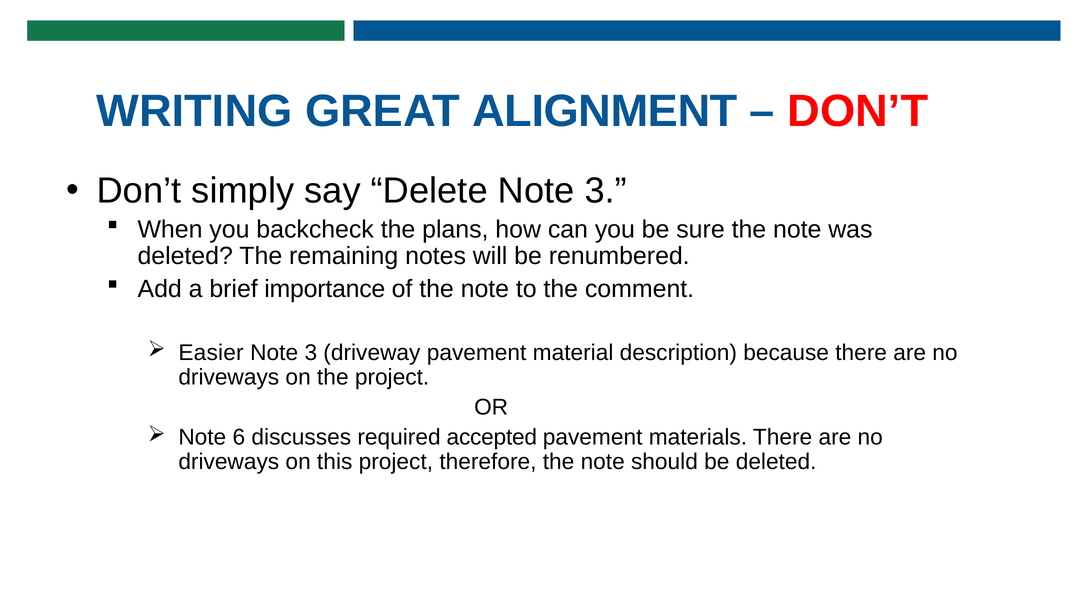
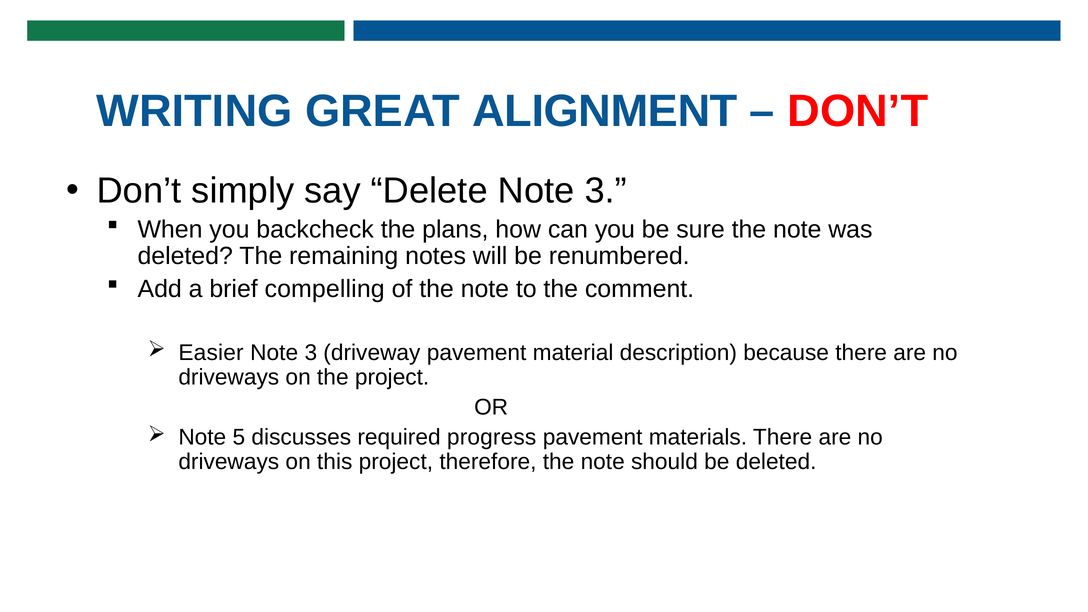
importance: importance -> compelling
6: 6 -> 5
accepted: accepted -> progress
